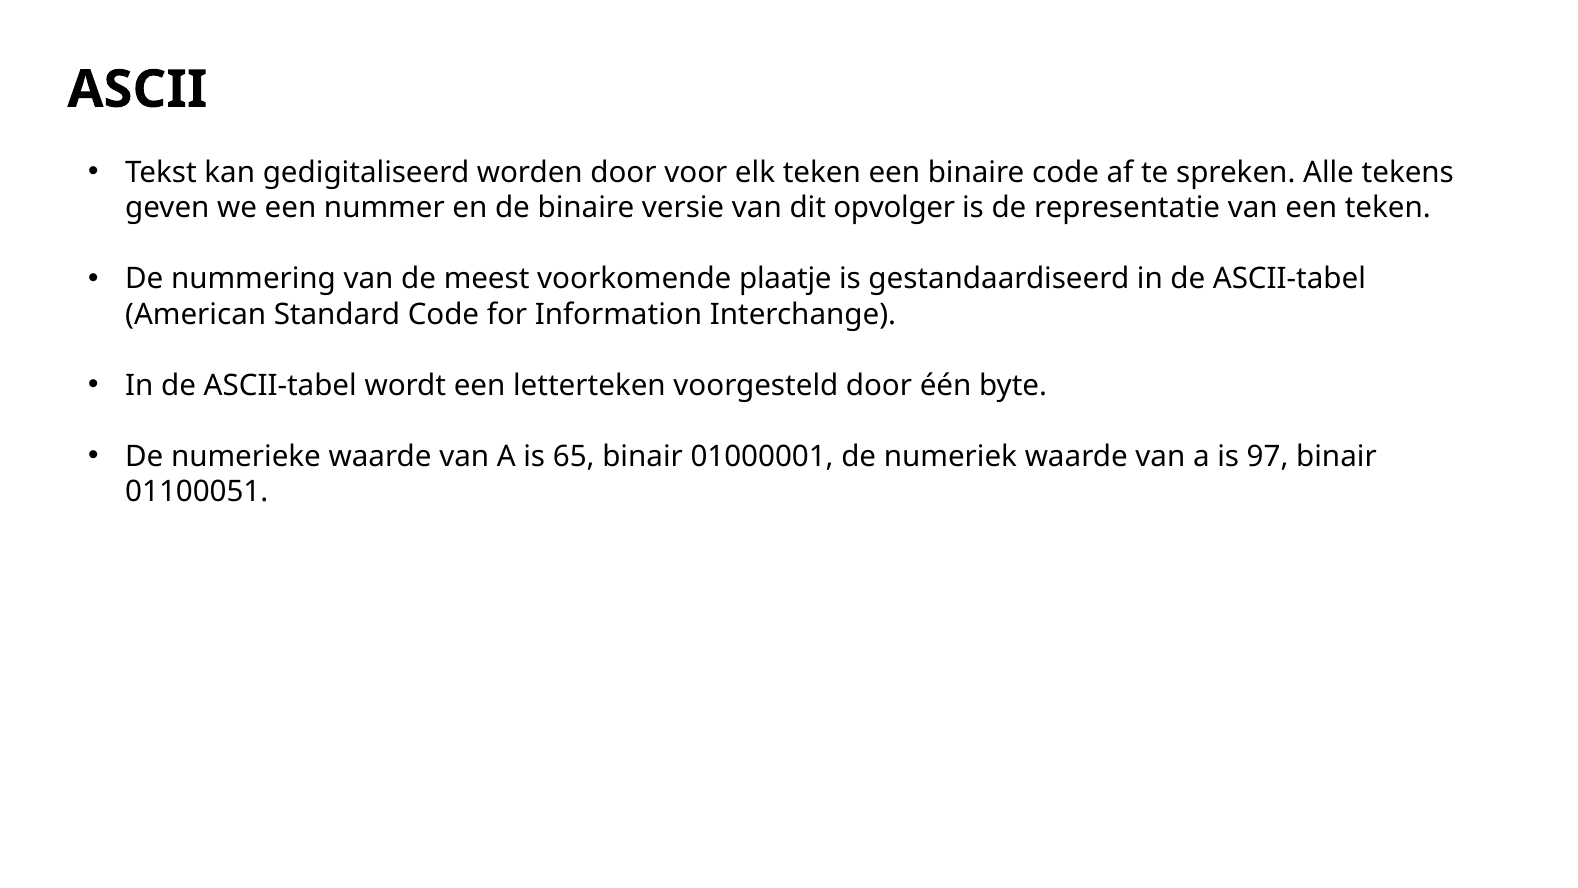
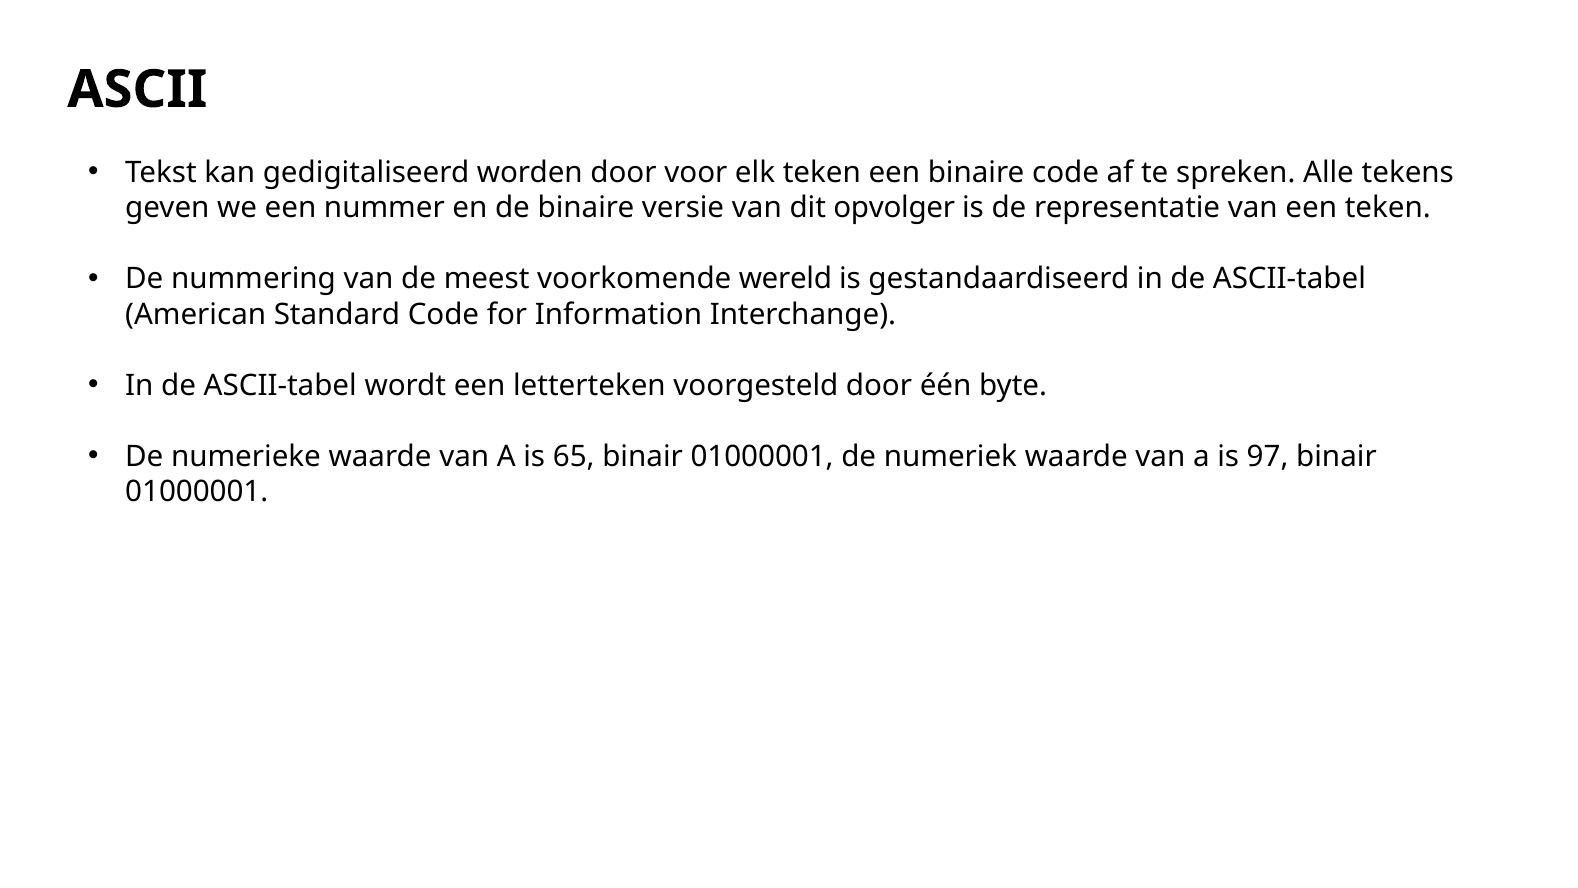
plaatje: plaatje -> wereld
01100051 at (197, 492): 01100051 -> 01000001
